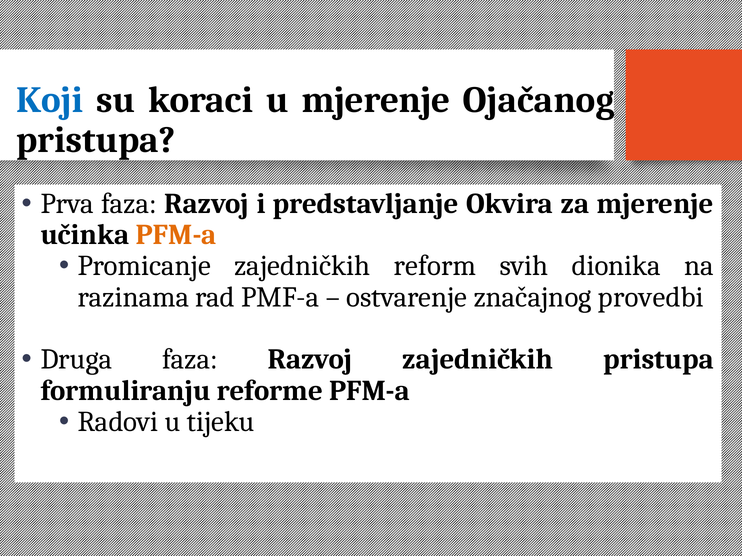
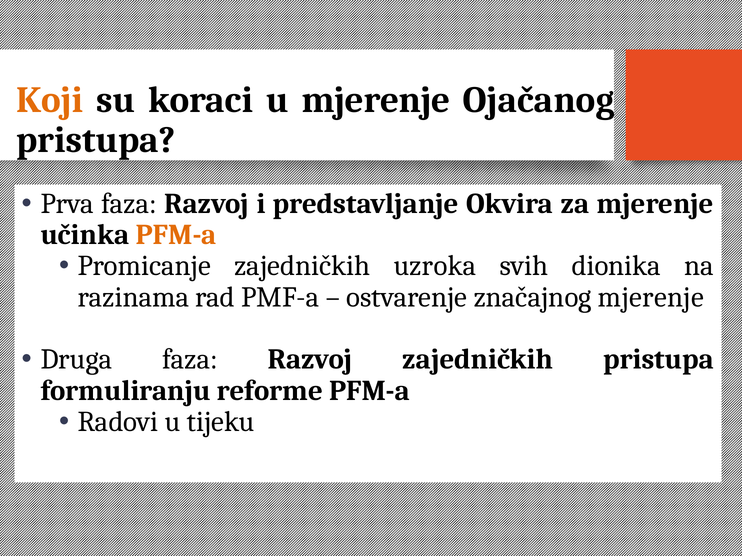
Koji colour: blue -> orange
reform: reform -> uzroka
značajnog provedbi: provedbi -> mjerenje
